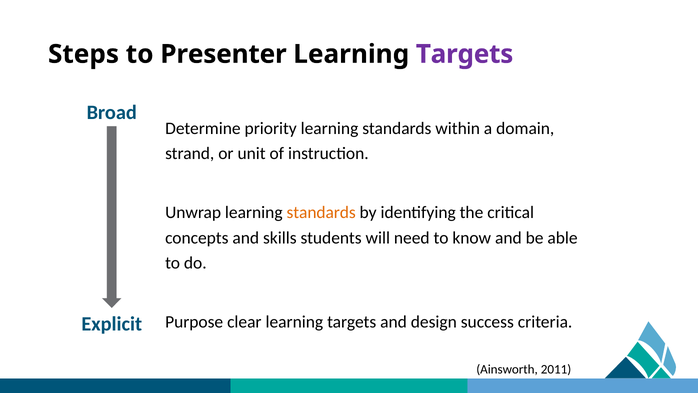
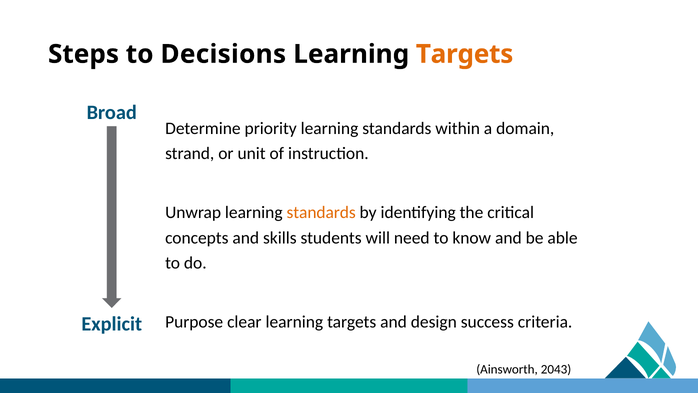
Presenter: Presenter -> Decisions
Targets at (465, 54) colour: purple -> orange
2011: 2011 -> 2043
